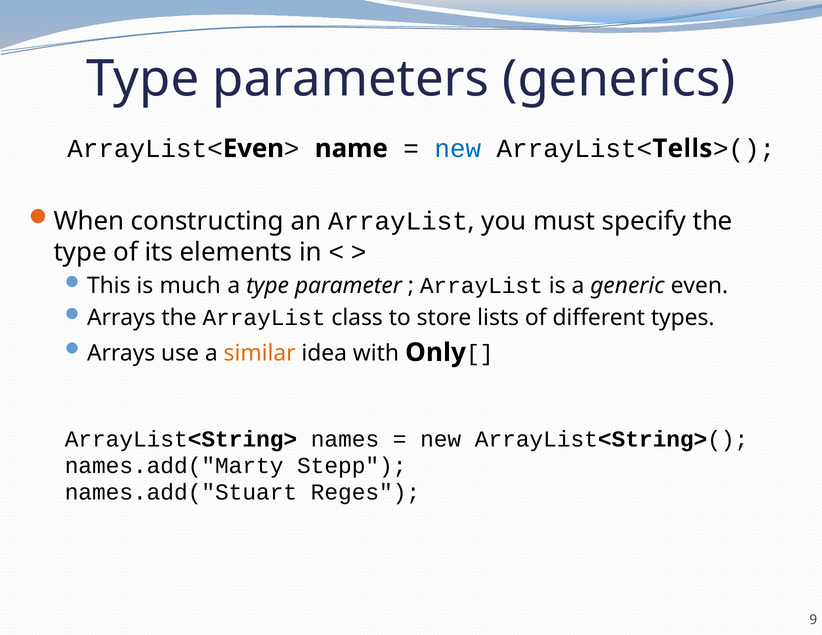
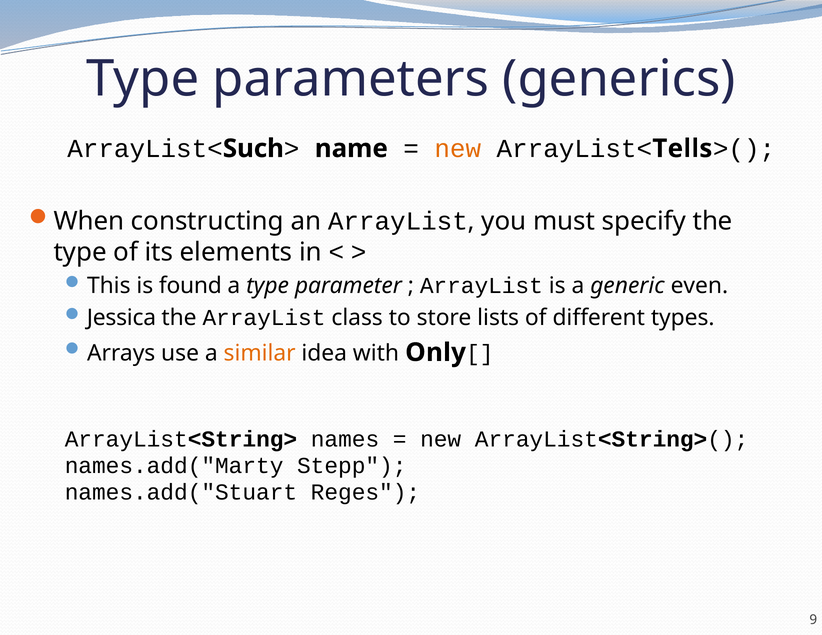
Even at (253, 149): Even -> Such
new at (458, 149) colour: blue -> orange
much: much -> found
Arrays at (121, 318): Arrays -> Jessica
